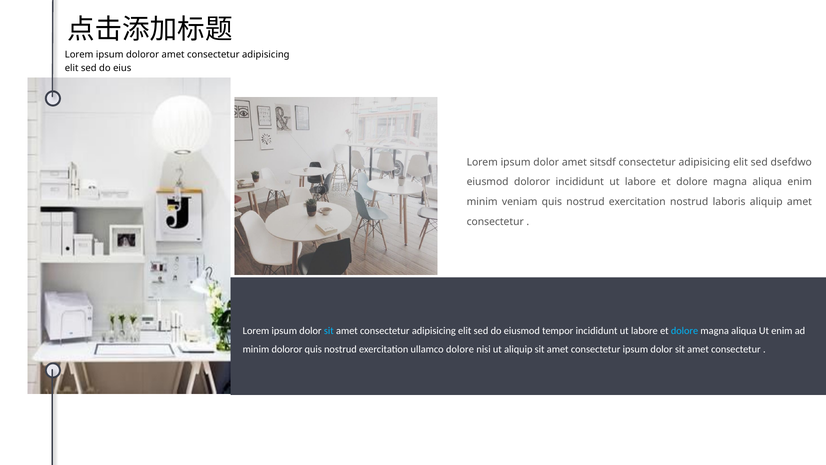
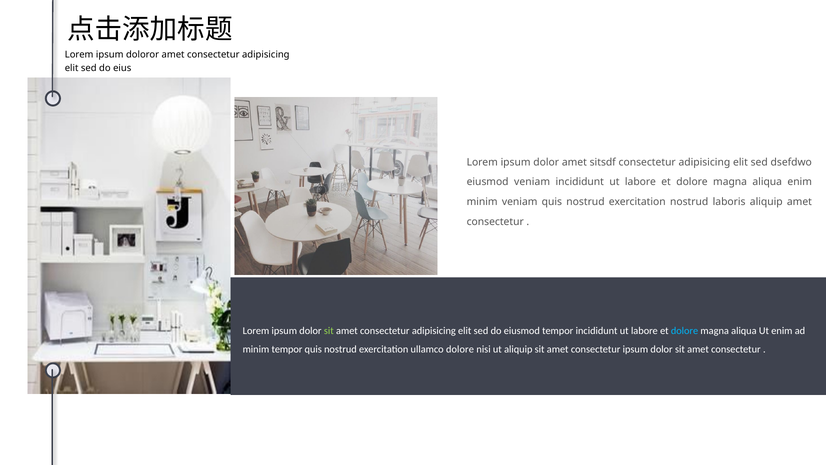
eiusmod doloror: doloror -> veniam
sit at (329, 330) colour: light blue -> light green
minim doloror: doloror -> tempor
